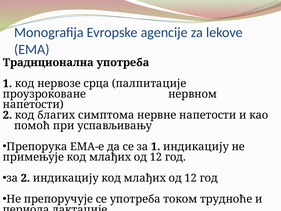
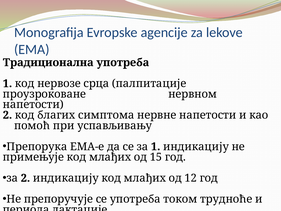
12 at (156, 157): 12 -> 15
